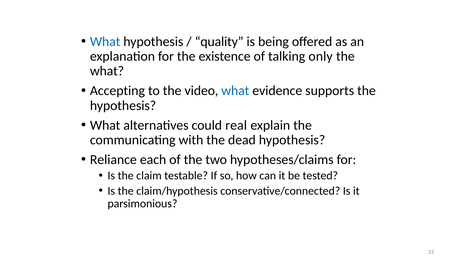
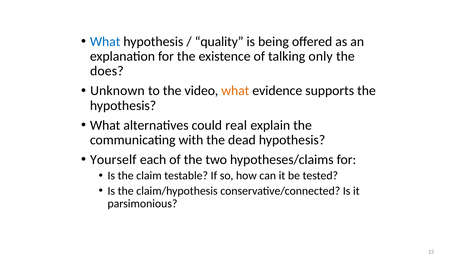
what at (107, 71): what -> does
Accepting: Accepting -> Unknown
what at (235, 91) colour: blue -> orange
Reliance: Reliance -> Yourself
